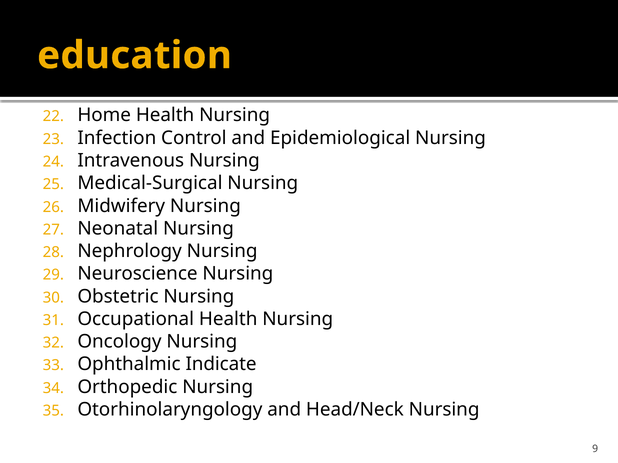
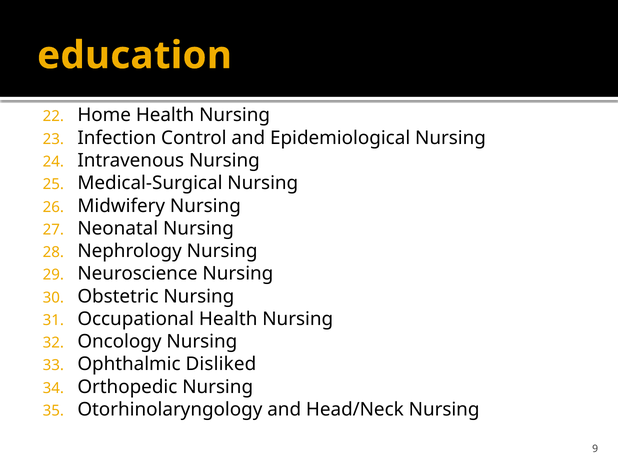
Indicate: Indicate -> Disliked
